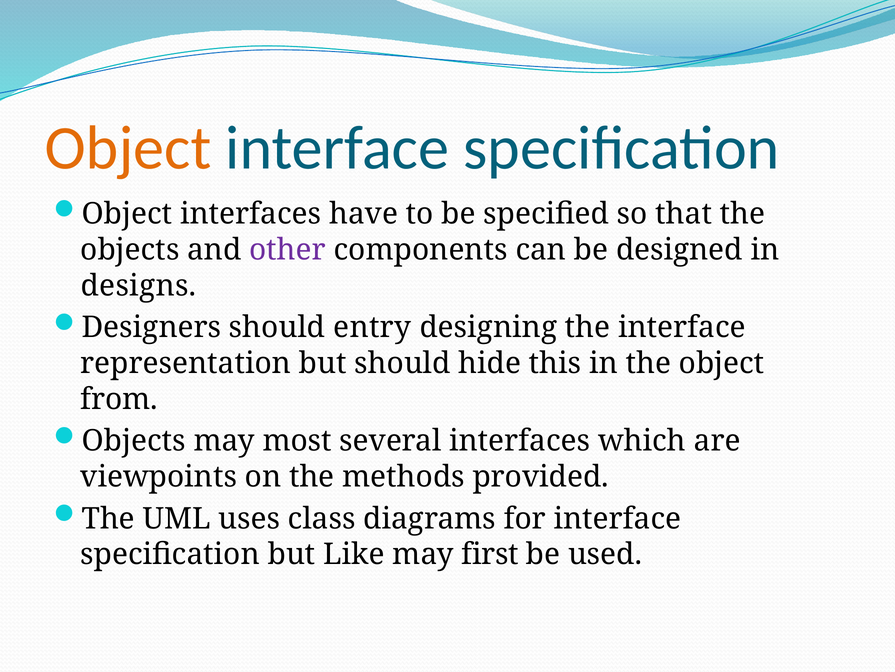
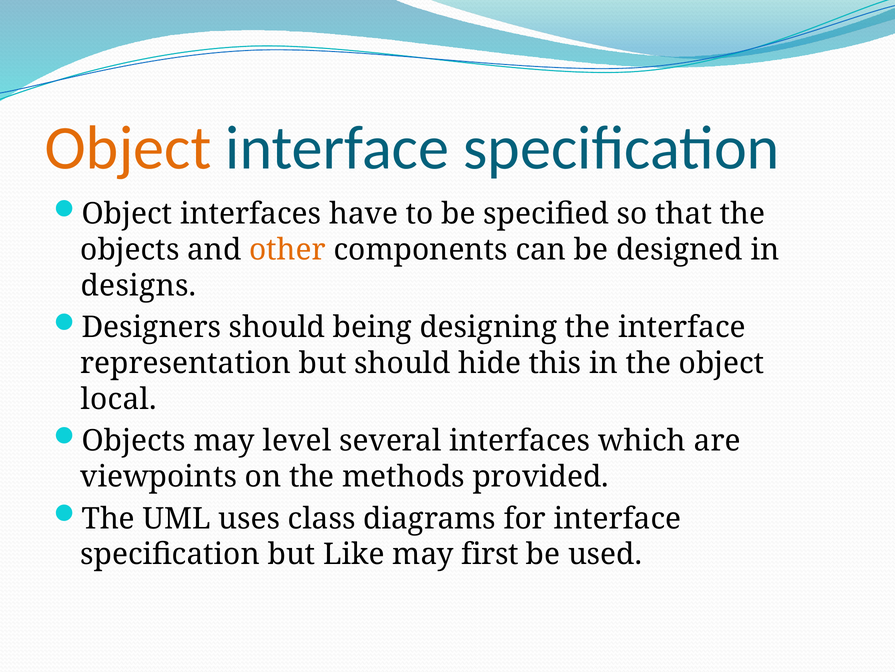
other colour: purple -> orange
entry: entry -> being
from: from -> local
most: most -> level
